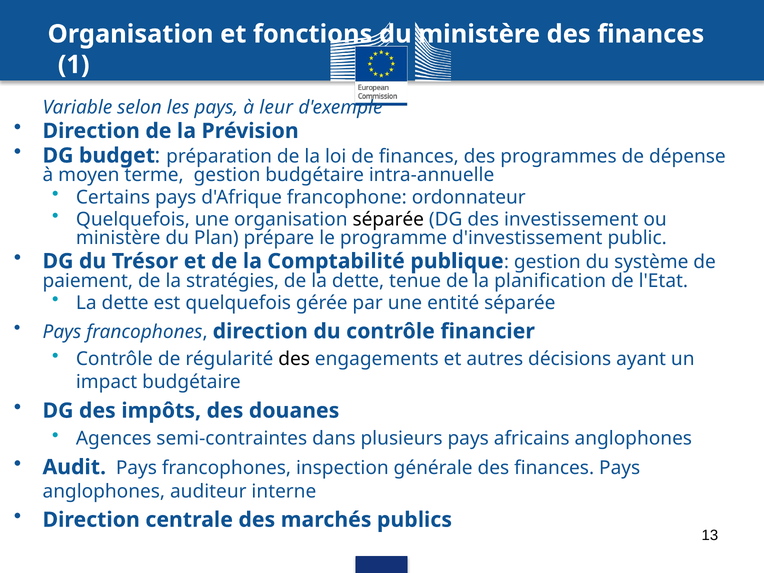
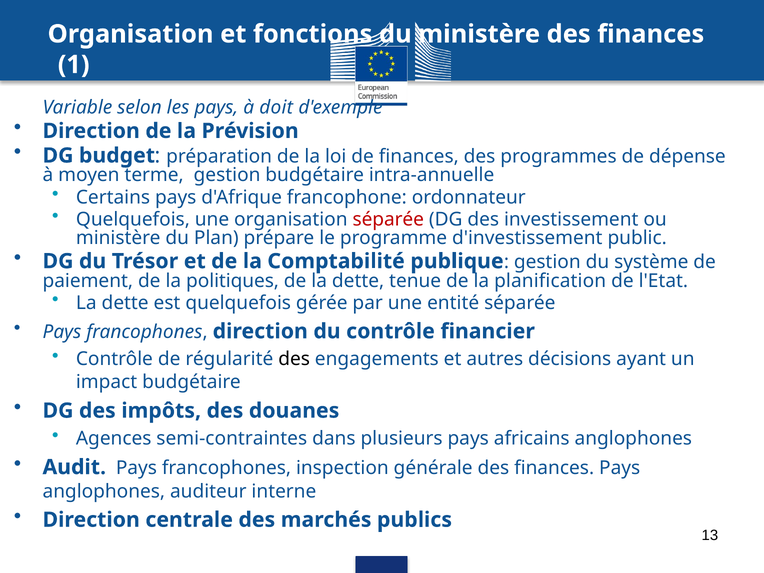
leur: leur -> doit
séparée at (388, 219) colour: black -> red
stratégies: stratégies -> politiques
